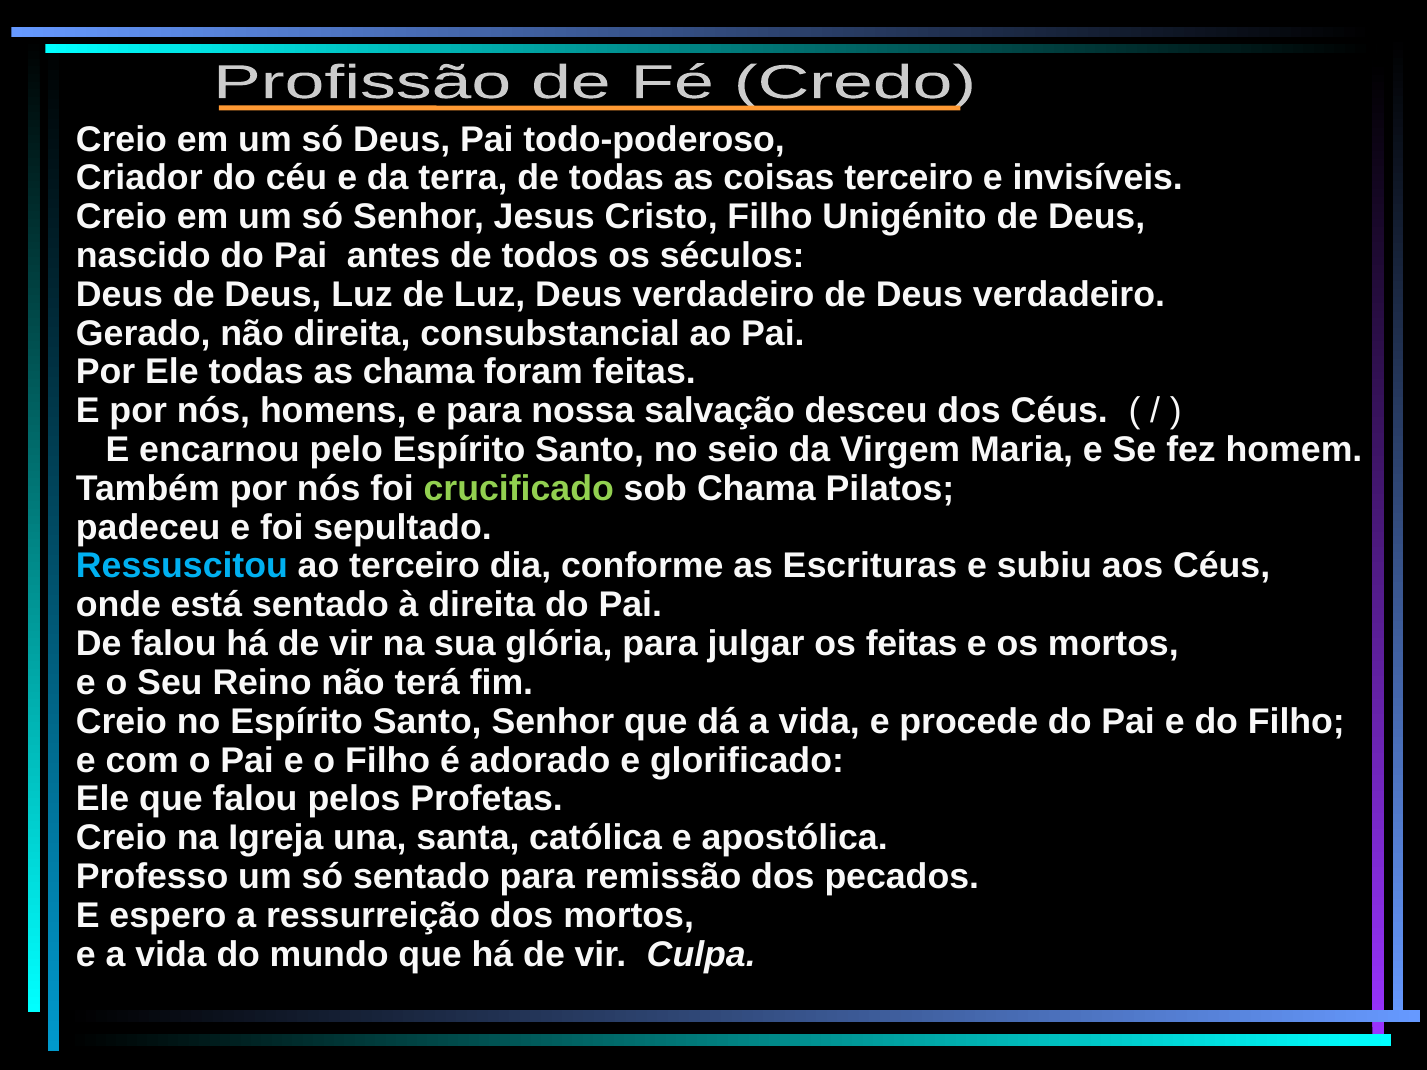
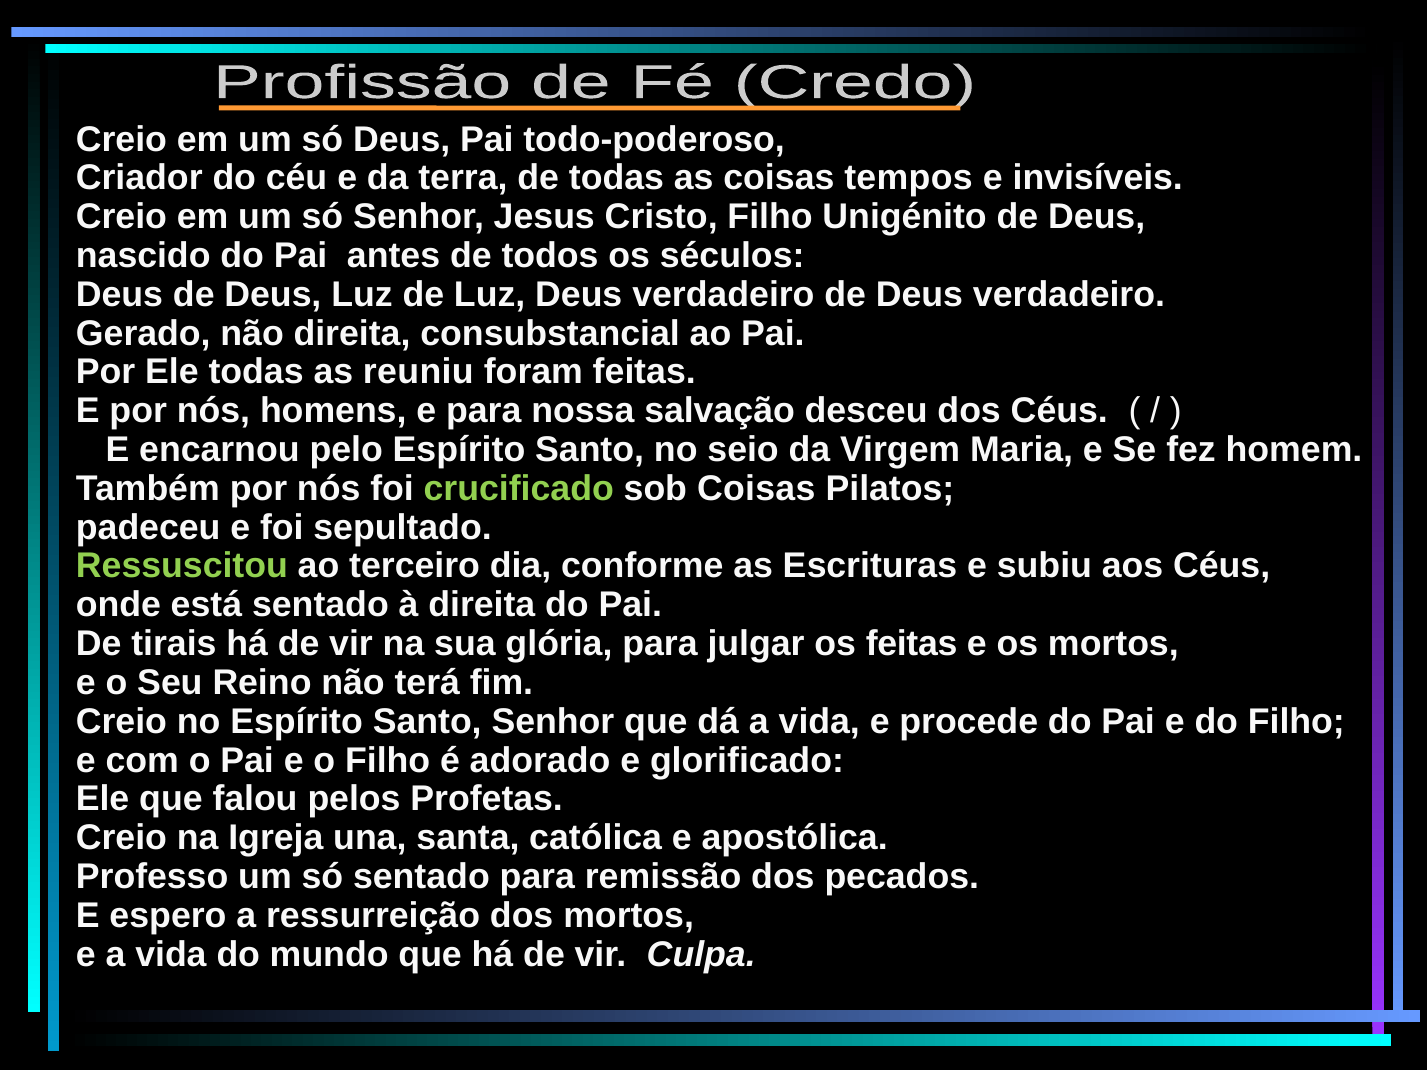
coisas terceiro: terceiro -> tempos
as chama: chama -> reuniu
sob Chama: Chama -> Coisas
Ressuscitou colour: light blue -> light green
De falou: falou -> tirais
